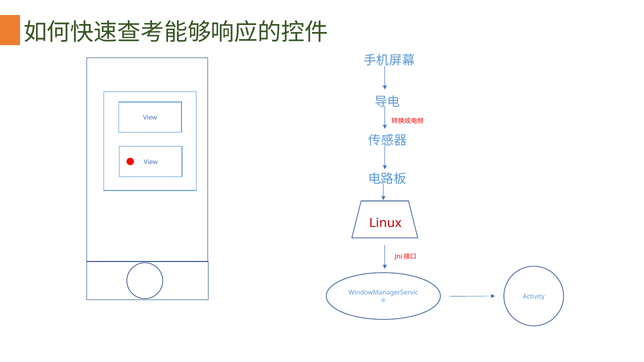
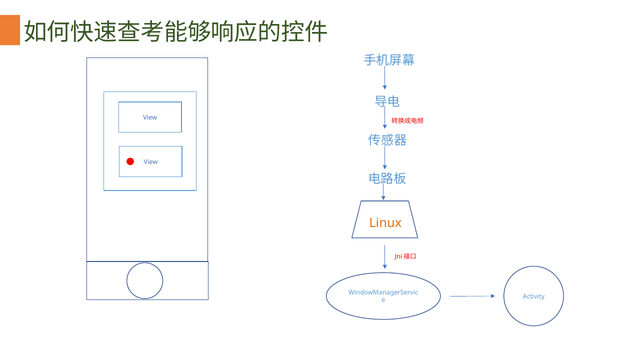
Linux colour: red -> orange
